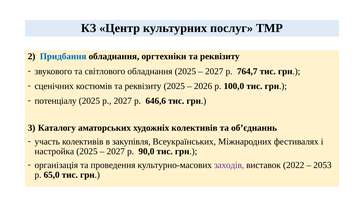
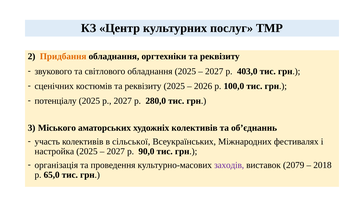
Придбання colour: blue -> orange
764,7: 764,7 -> 403,0
646,6: 646,6 -> 280,0
Каталогу: Каталогу -> Міського
закупівля: закупівля -> сільської
2022: 2022 -> 2079
2053: 2053 -> 2018
